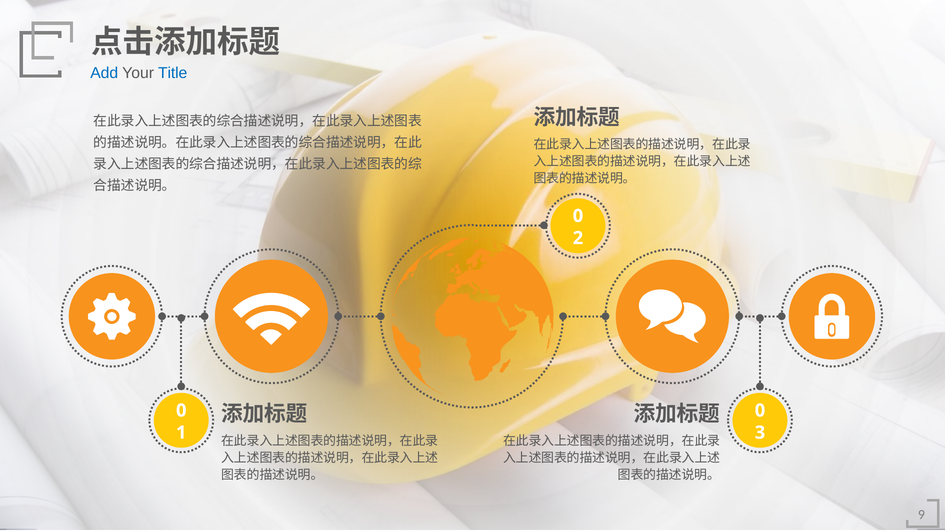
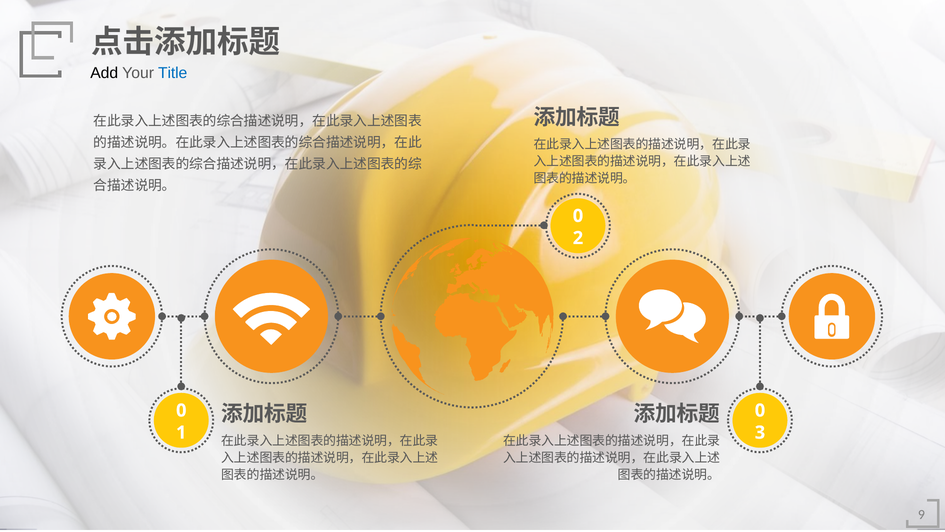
Add colour: blue -> black
